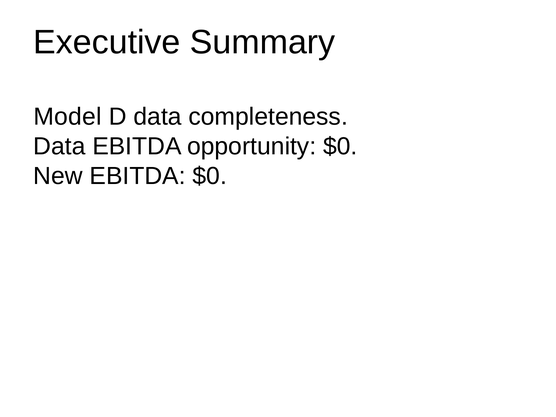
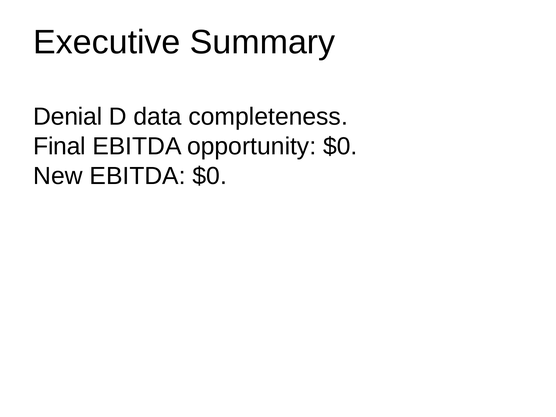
Model: Model -> Denial
Data at (59, 146): Data -> Final
